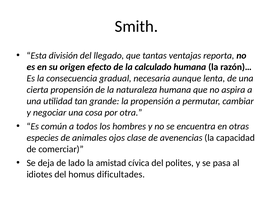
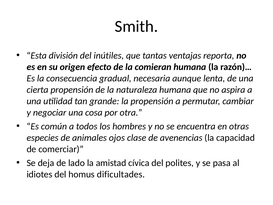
llegado: llegado -> inútiles
calculado: calculado -> comieran
